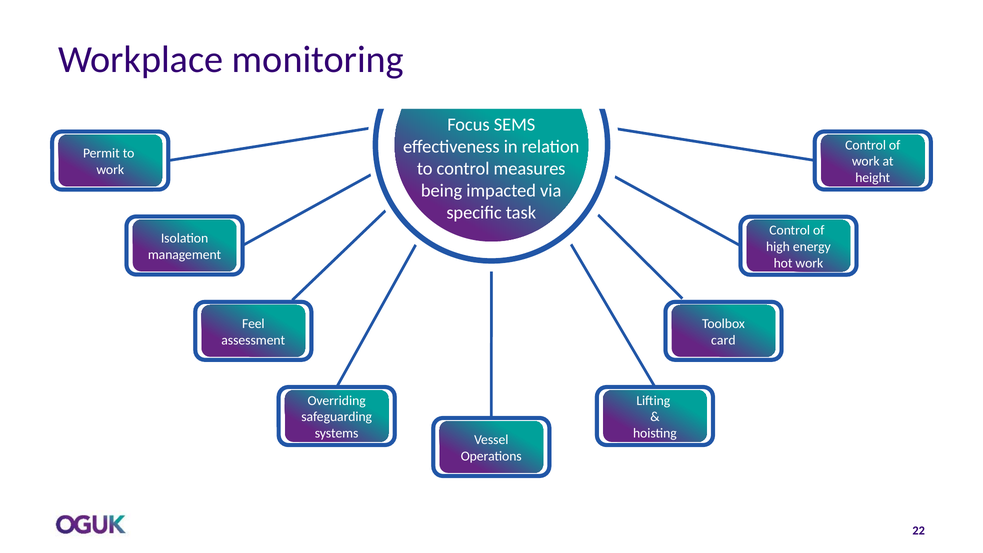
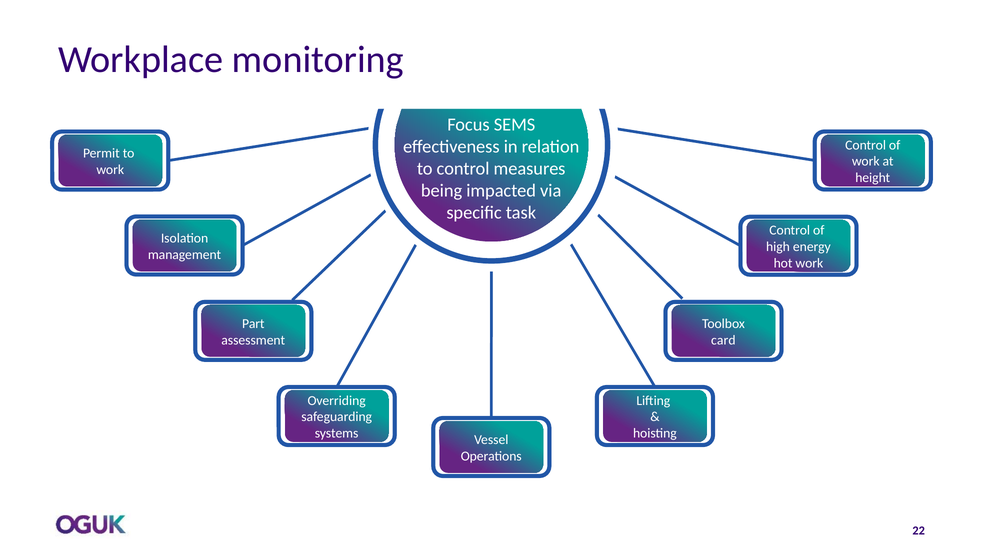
Feel: Feel -> Part
